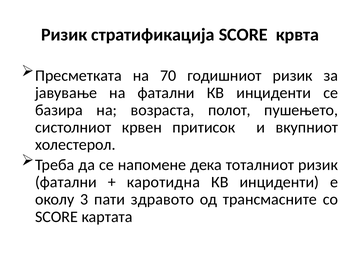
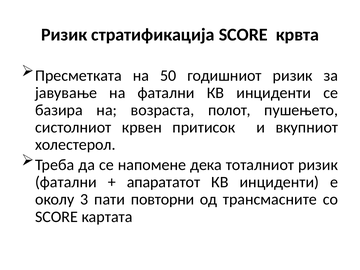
70: 70 -> 50
каротидна: каротидна -> апарататот
здравото: здравото -> повторни
